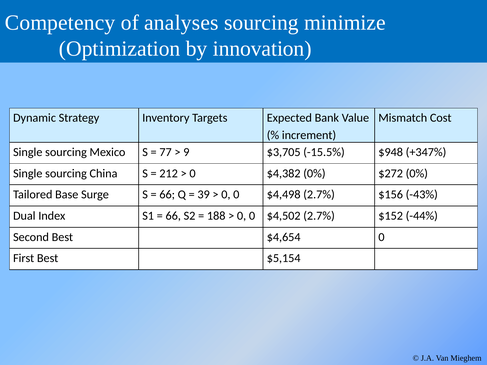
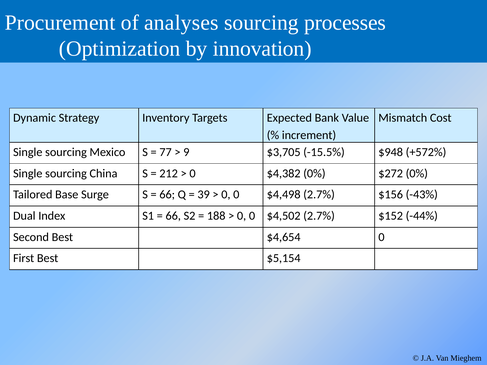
Competency: Competency -> Procurement
minimize: minimize -> processes
+347%: +347% -> +572%
